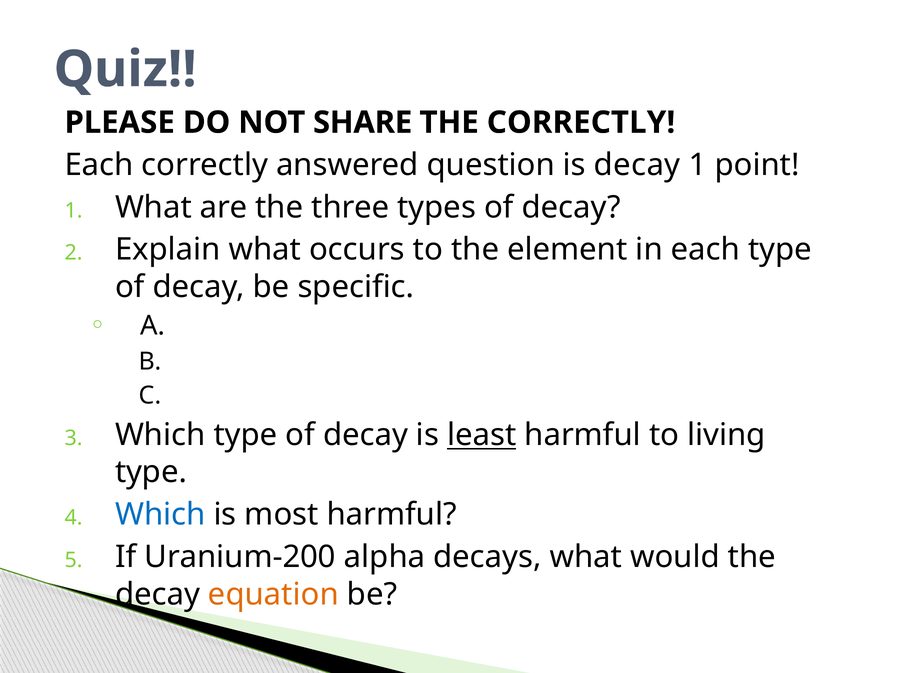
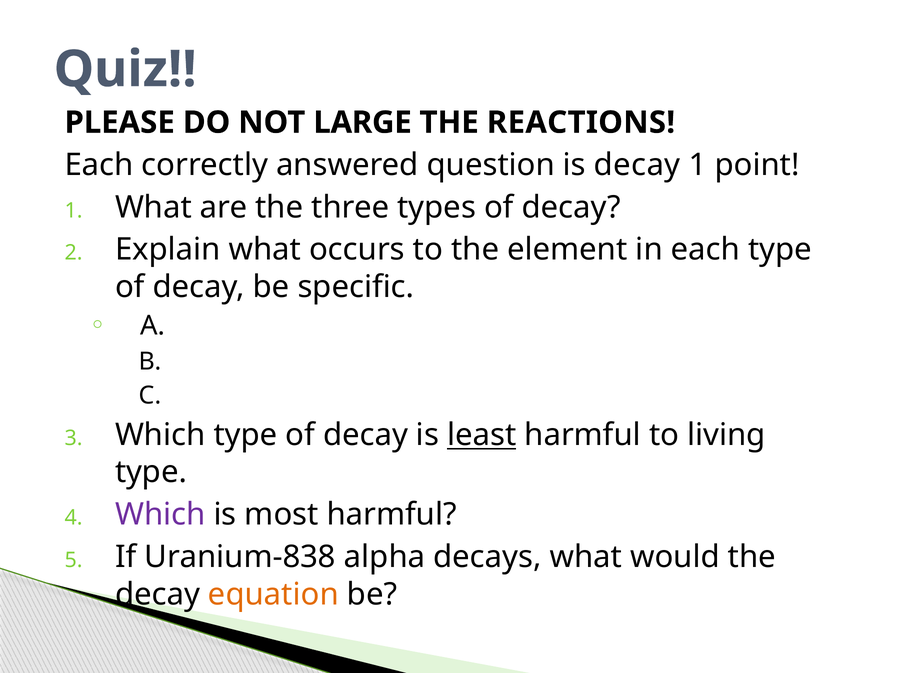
SHARE: SHARE -> LARGE
THE CORRECTLY: CORRECTLY -> REACTIONS
Which at (160, 515) colour: blue -> purple
Uranium-200: Uranium-200 -> Uranium-838
